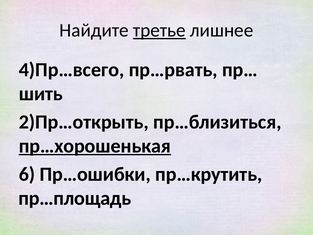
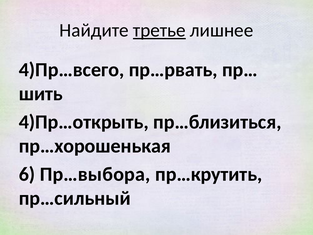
2)Пр…открыть: 2)Пр…открыть -> 4)Пр…открыть
пр…хорошенькая underline: present -> none
Пр…ошибки: Пр…ошибки -> Пр…выбора
пр…площадь: пр…площадь -> пр…сильный
